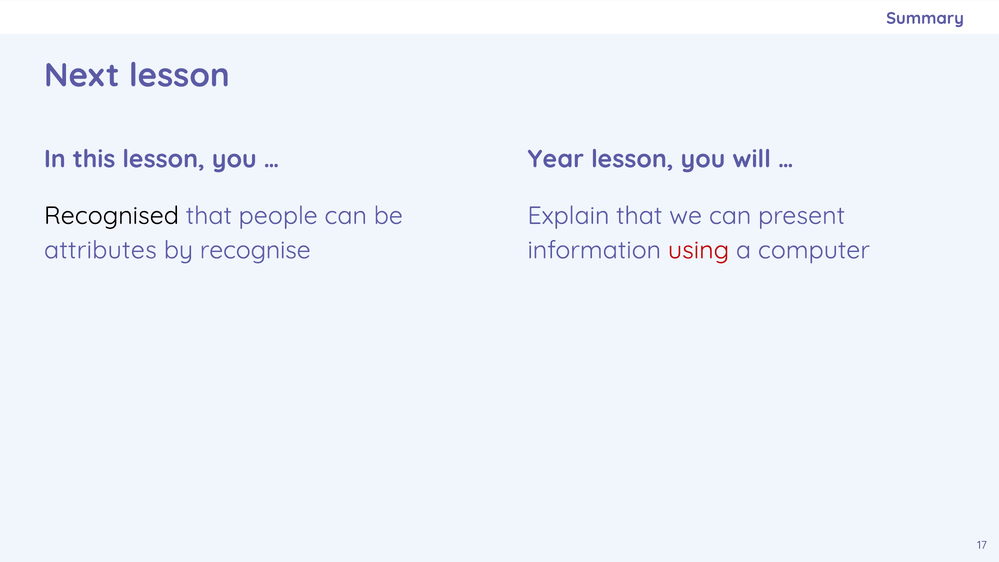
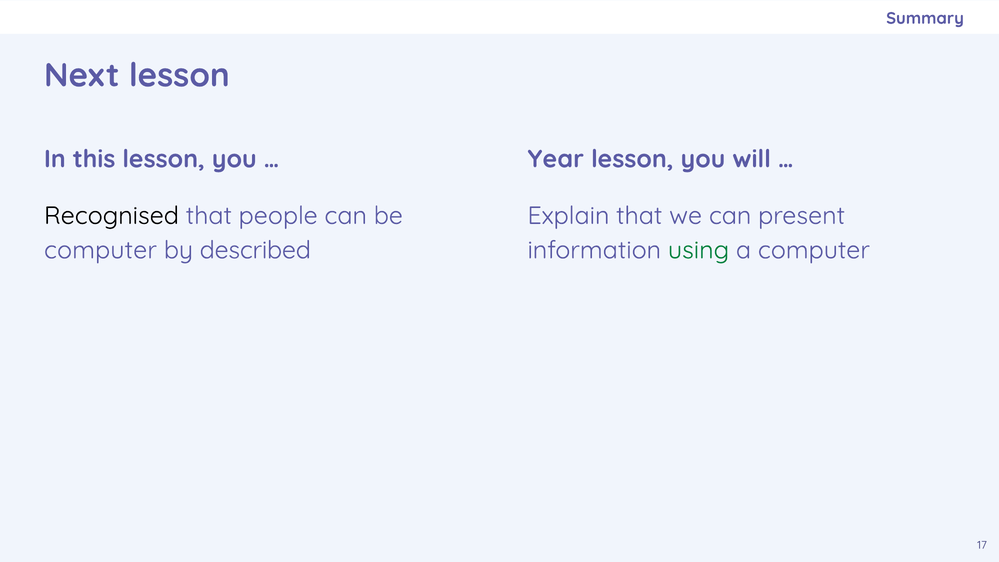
attributes at (100, 250): attributes -> computer
recognise: recognise -> described
using colour: red -> green
